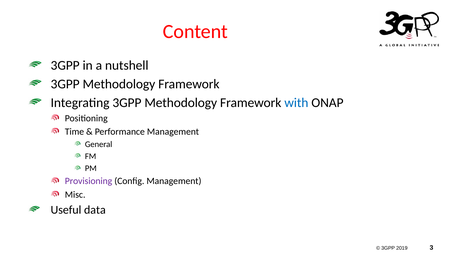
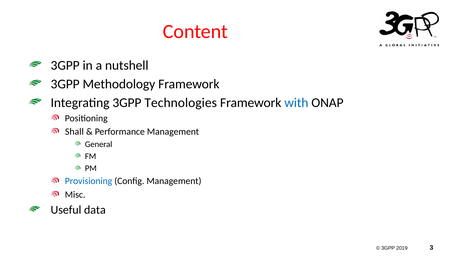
Integrating 3GPP Methodology: Methodology -> Technologies
Time: Time -> Shall
Provisioning colour: purple -> blue
